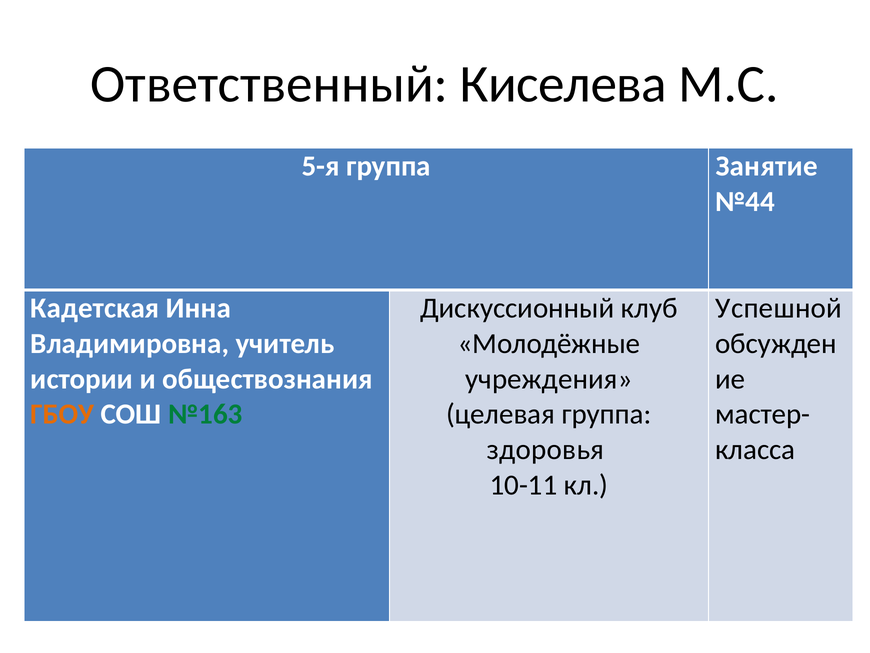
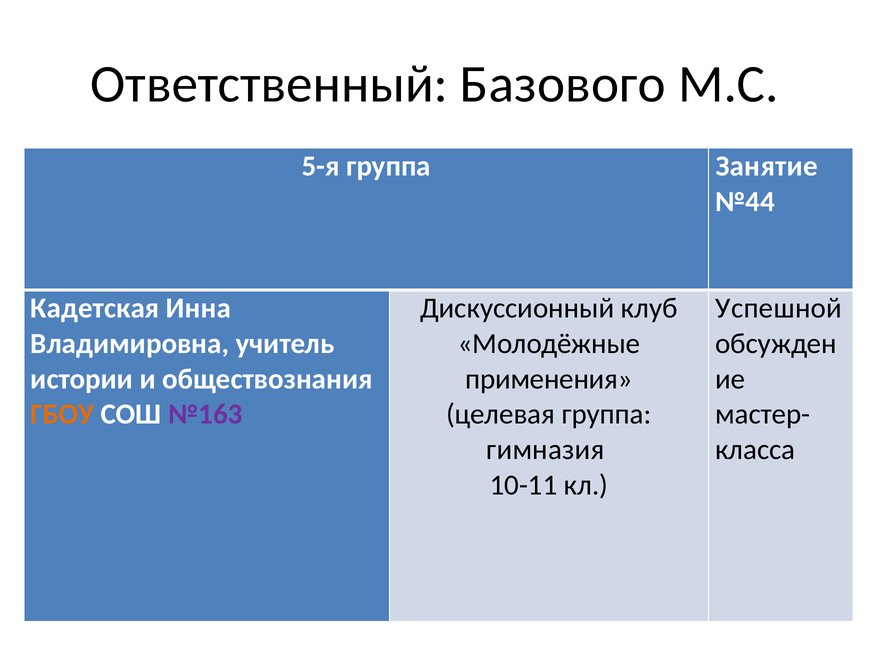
Киселева: Киселева -> Базового
учреждения: учреждения -> применения
№163 colour: green -> purple
здоровья: здоровья -> гимназия
